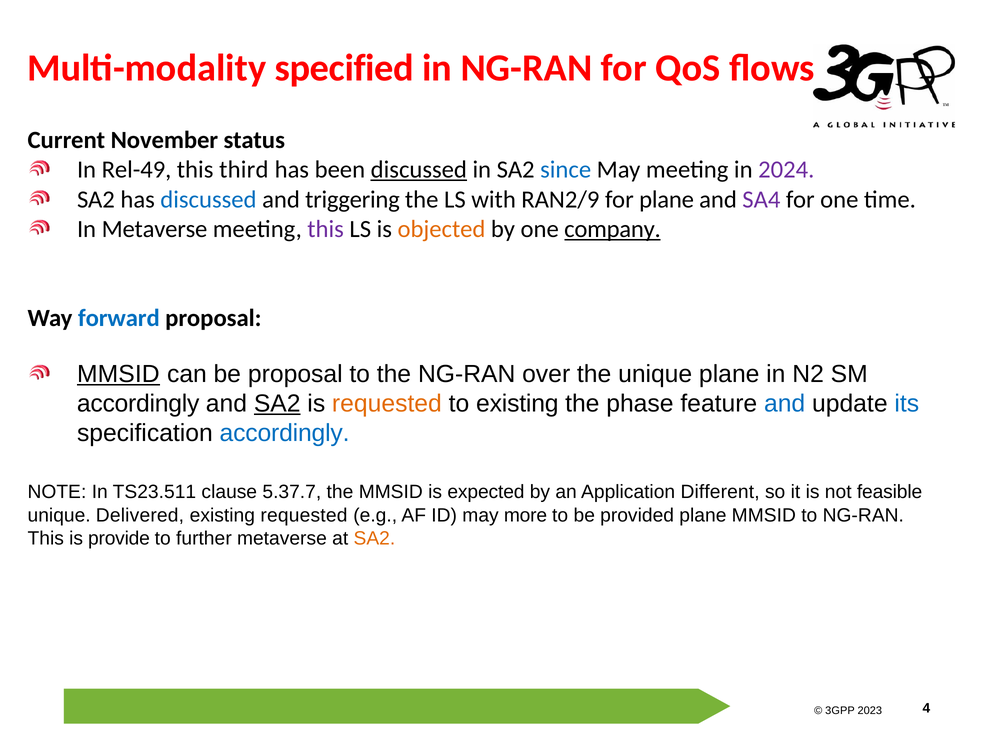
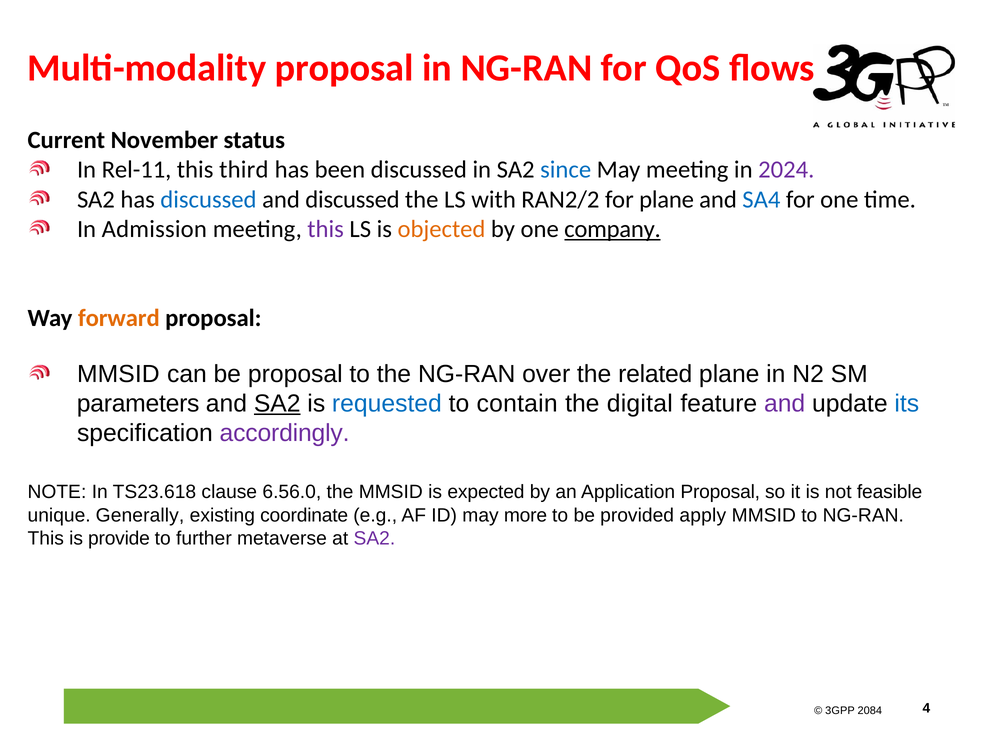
Multi-modality specified: specified -> proposal
Rel-49: Rel-49 -> Rel-11
discussed at (419, 170) underline: present -> none
and triggering: triggering -> discussed
RAN2/9: RAN2/9 -> RAN2/2
SA4 colour: purple -> blue
In Metaverse: Metaverse -> Admission
forward colour: blue -> orange
MMSID at (118, 374) underline: present -> none
the unique: unique -> related
accordingly at (138, 404): accordingly -> parameters
requested at (387, 404) colour: orange -> blue
to existing: existing -> contain
phase: phase -> digital
and at (785, 404) colour: blue -> purple
accordingly at (285, 433) colour: blue -> purple
TS23.511: TS23.511 -> TS23.618
5.37.7: 5.37.7 -> 6.56.0
Application Different: Different -> Proposal
Delivered: Delivered -> Generally
existing requested: requested -> coordinate
provided plane: plane -> apply
SA2 at (374, 538) colour: orange -> purple
2023: 2023 -> 2084
